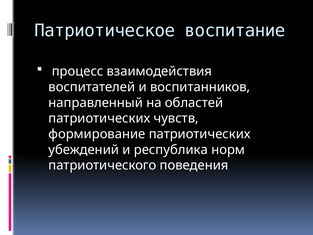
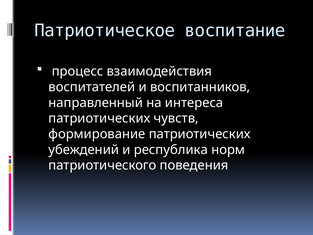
областей: областей -> интереса
